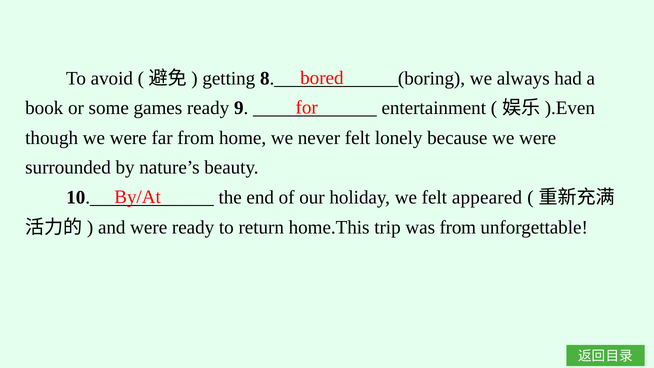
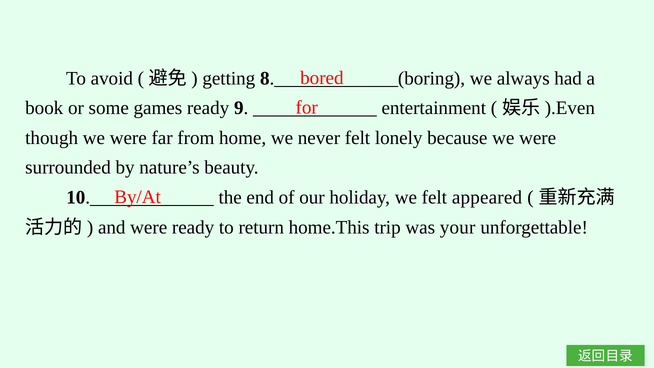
was from: from -> your
